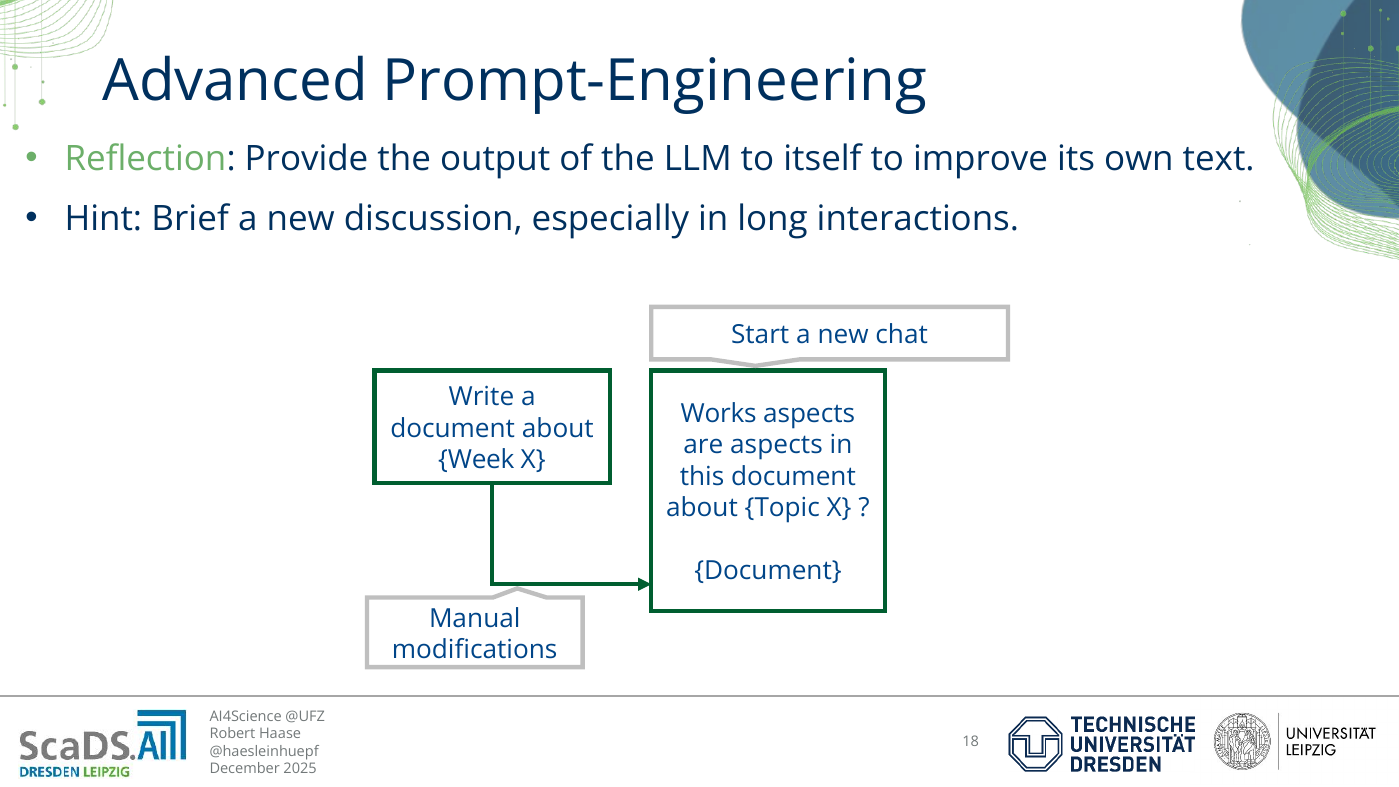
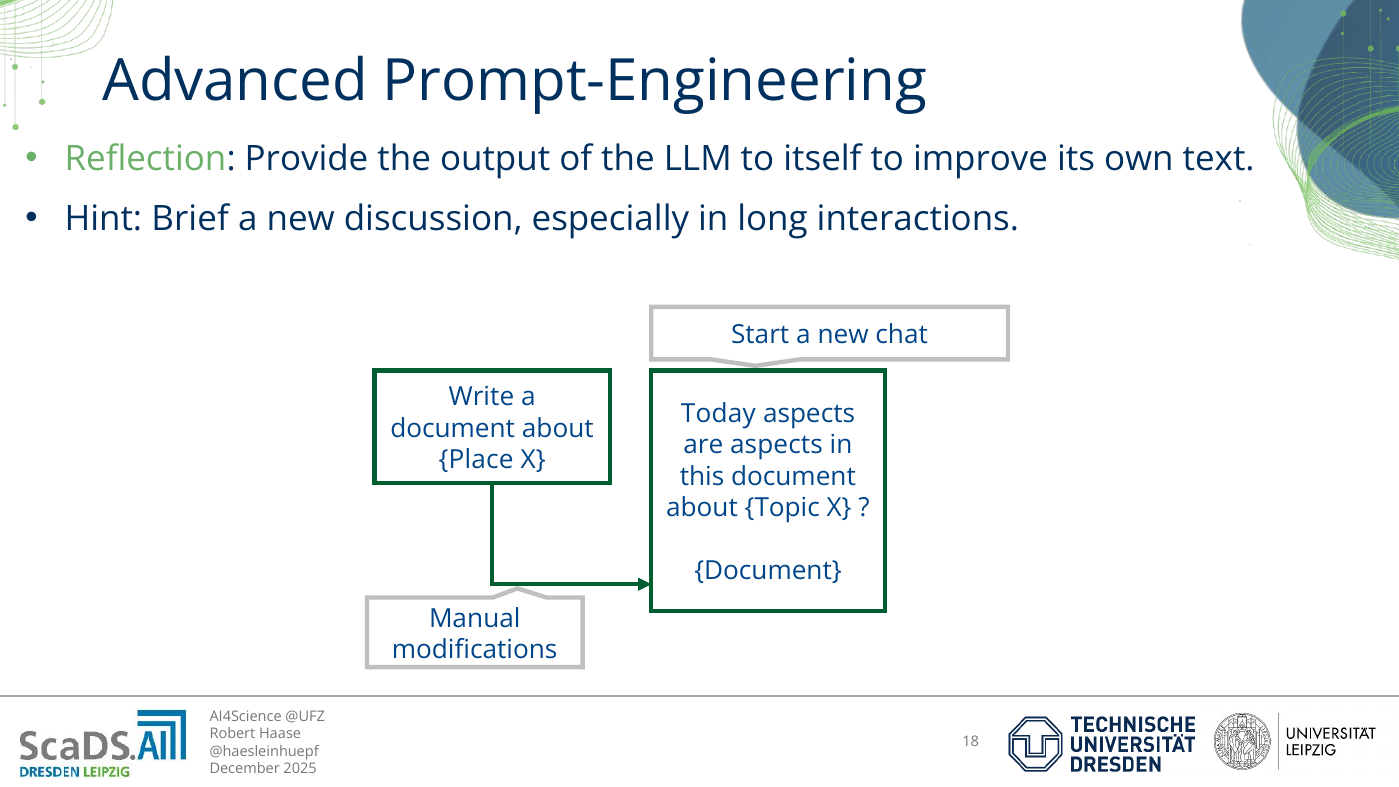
Works: Works -> Today
Week: Week -> Place
